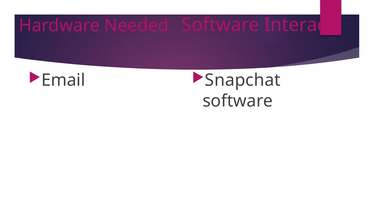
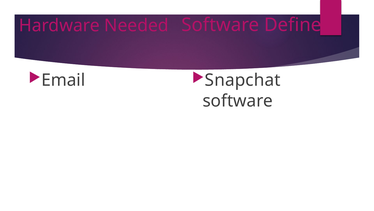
Interact: Interact -> Defined
